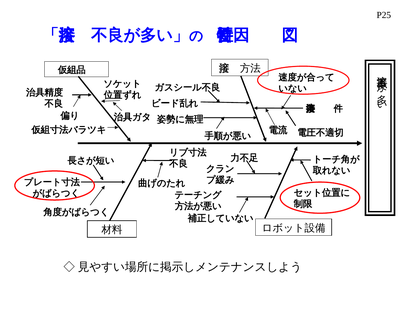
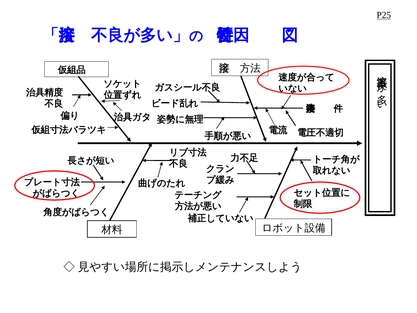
P25 underline: none -> present
